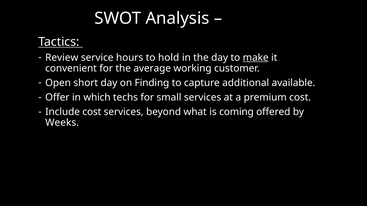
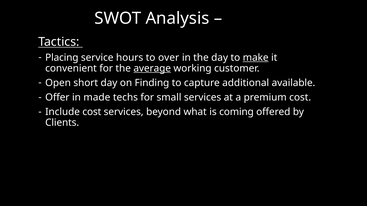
Review: Review -> Placing
hold: hold -> over
average underline: none -> present
which: which -> made
Weeks: Weeks -> Clients
